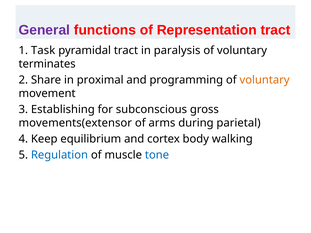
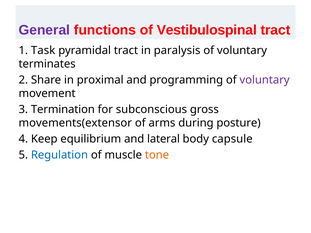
Representation: Representation -> Vestibulospinal
voluntary at (265, 80) colour: orange -> purple
Establishing: Establishing -> Termination
parietal: parietal -> posture
cortex: cortex -> lateral
walking: walking -> capsule
tone colour: blue -> orange
